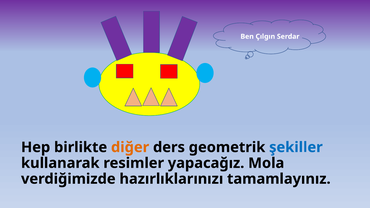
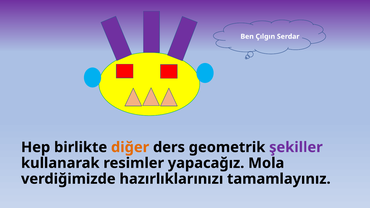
şekiller colour: blue -> purple
